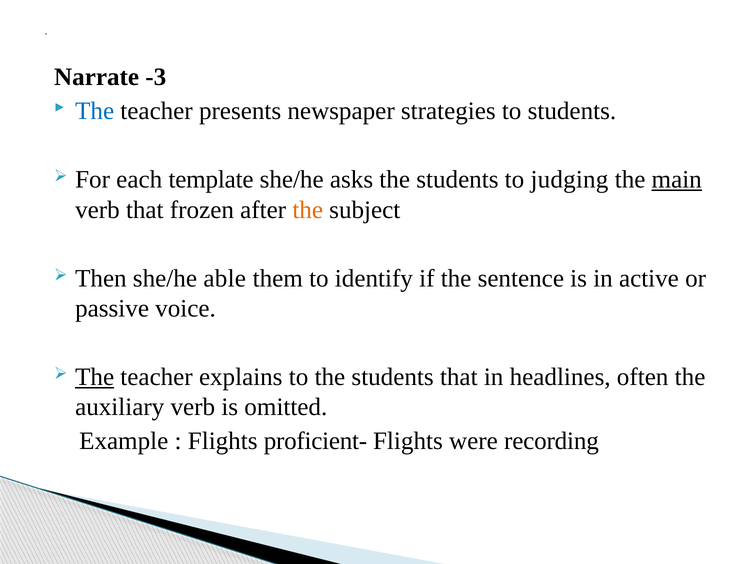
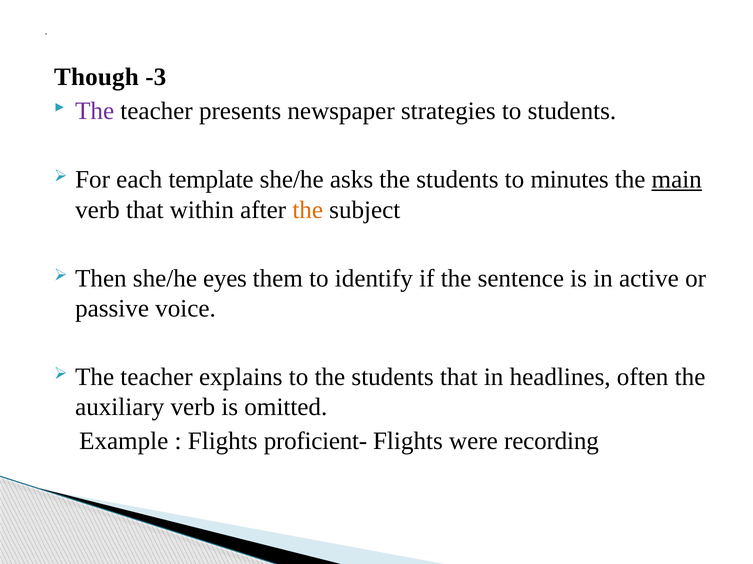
Narrate: Narrate -> Though
The at (95, 111) colour: blue -> purple
judging: judging -> minutes
frozen: frozen -> within
able: able -> eyes
The at (95, 377) underline: present -> none
